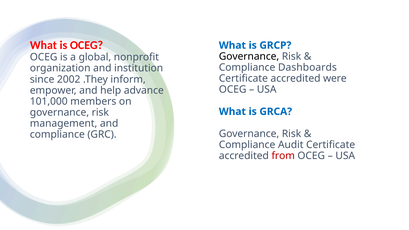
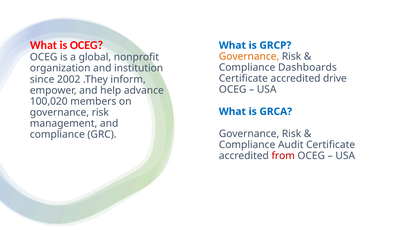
Governance at (249, 56) colour: black -> orange
were: were -> drive
101,000: 101,000 -> 100,020
